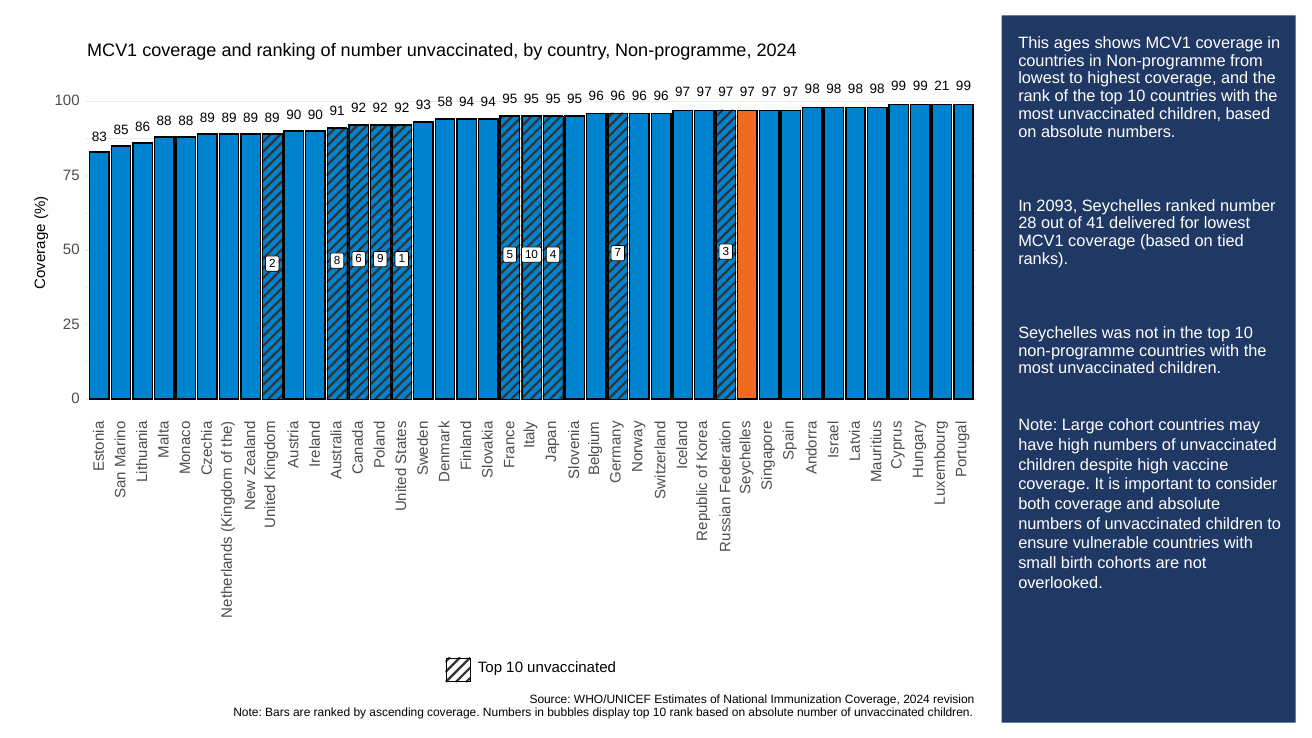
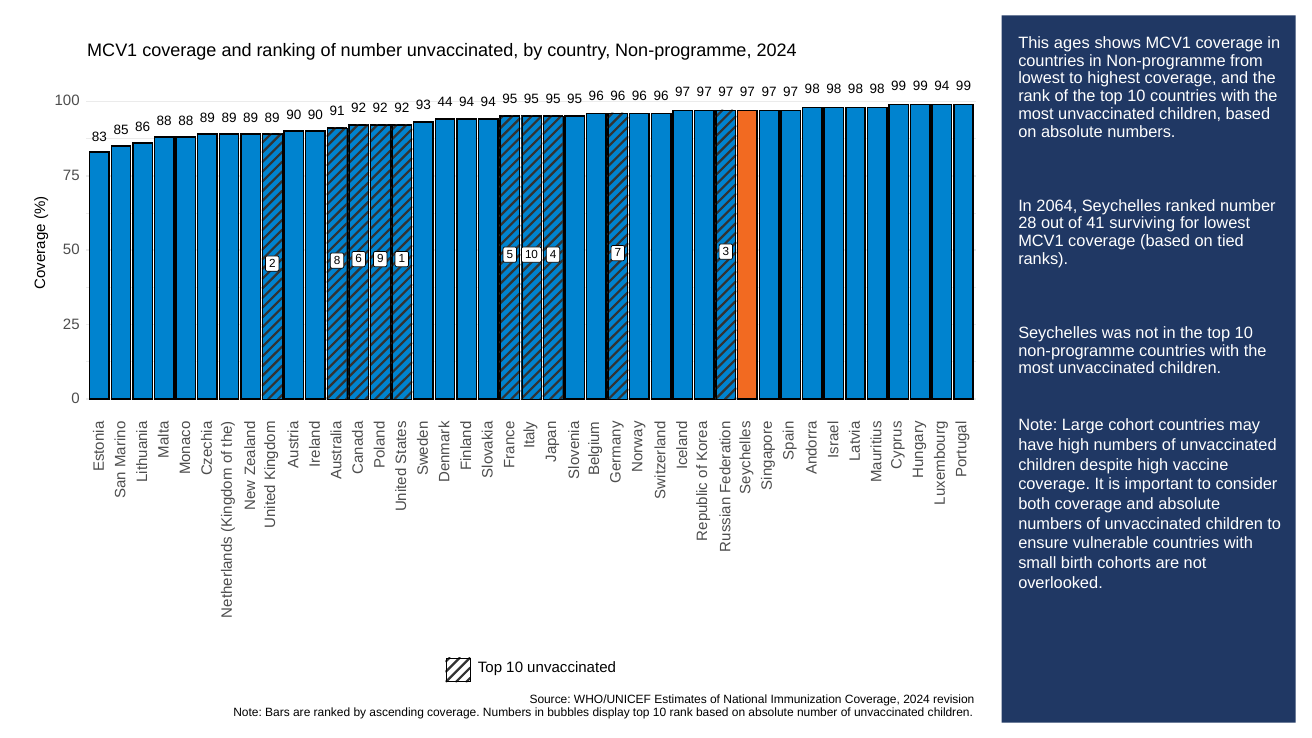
99 21: 21 -> 94
58: 58 -> 44
2093: 2093 -> 2064
delivered: delivered -> surviving
